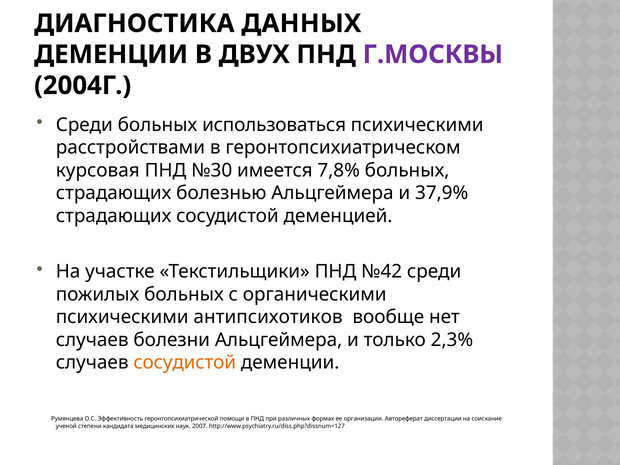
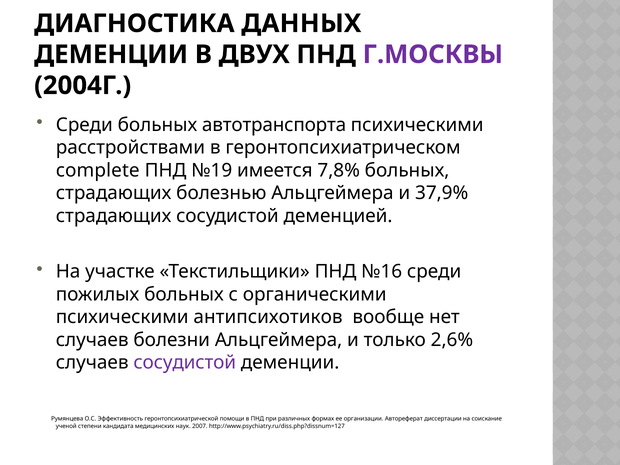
использоваться: использоваться -> автотранспорта
курсовая: курсовая -> complete
№30: №30 -> №19
№42: №42 -> №16
2,3%: 2,3% -> 2,6%
сосудистой at (185, 363) colour: orange -> purple
